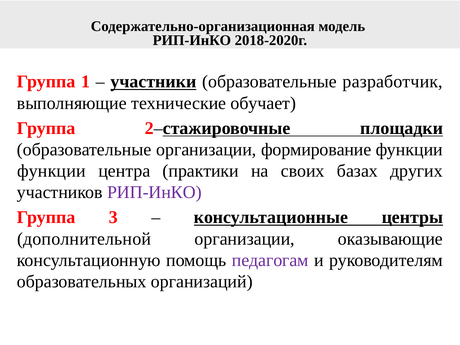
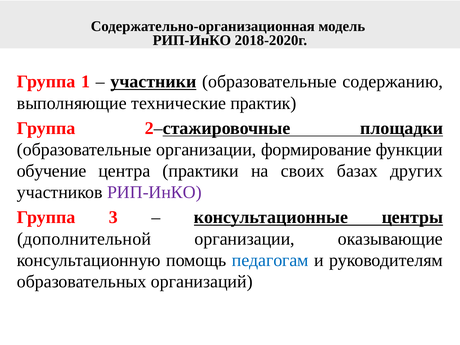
разработчик: разработчик -> содержанию
обучает: обучает -> практик
функции at (51, 171): функции -> обучение
педагогам colour: purple -> blue
